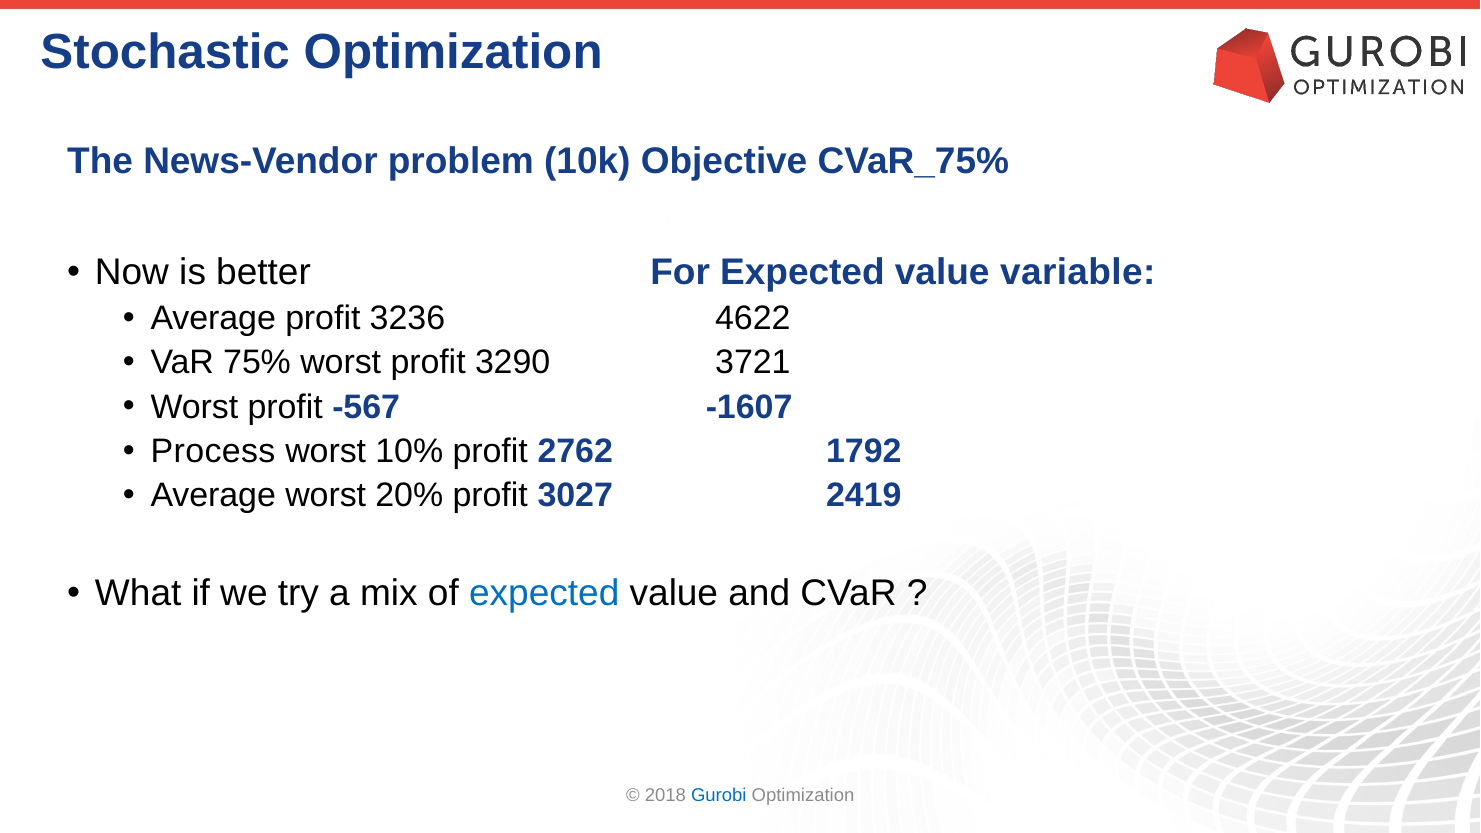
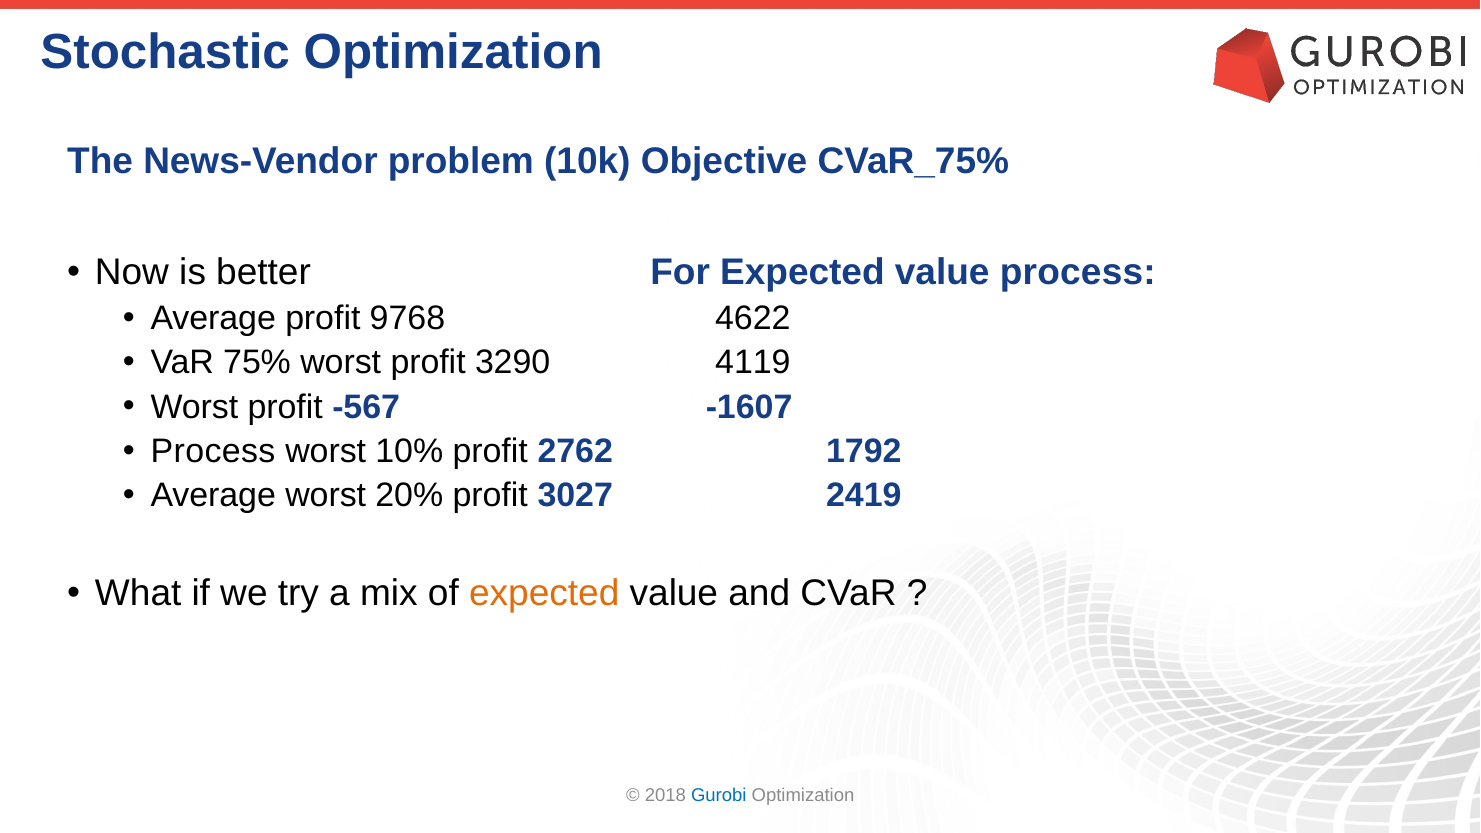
value variable: variable -> process
3236: 3236 -> 9768
3721: 3721 -> 4119
expected at (544, 594) colour: blue -> orange
